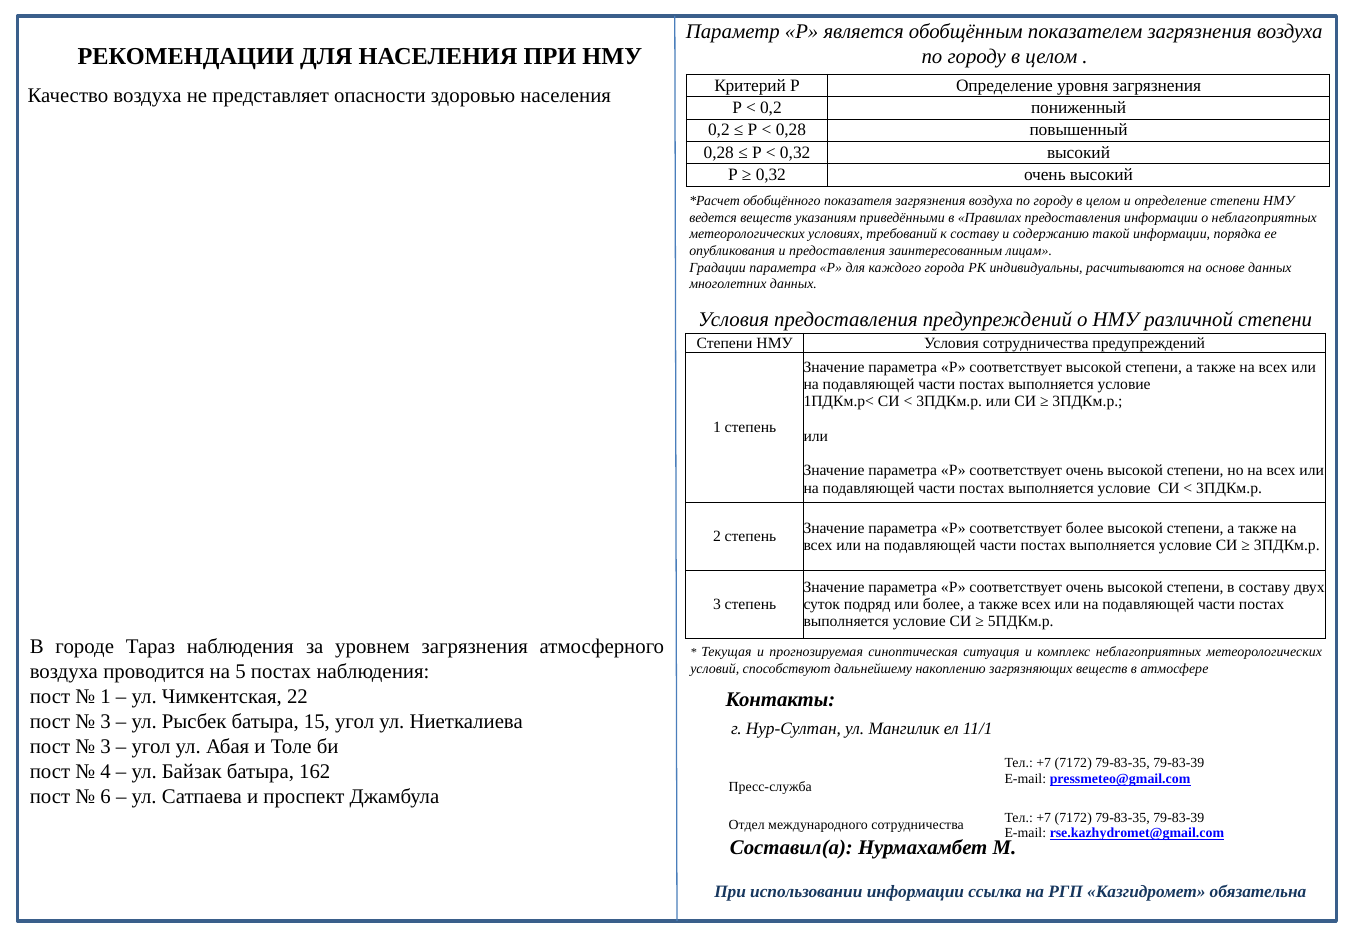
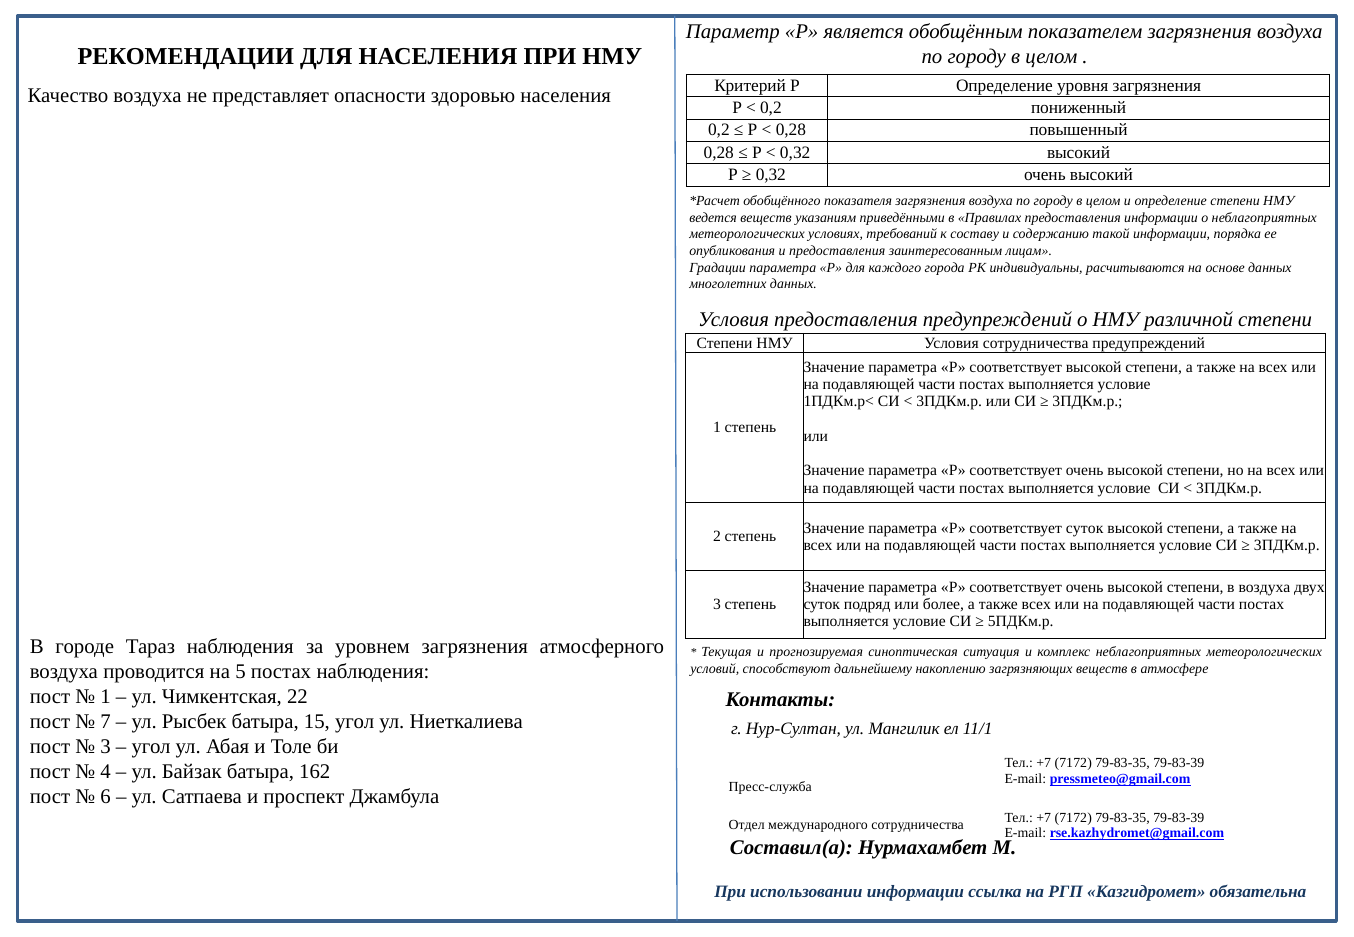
соответствует более: более -> суток
в составу: составу -> воздуха
3 at (106, 722): 3 -> 7
